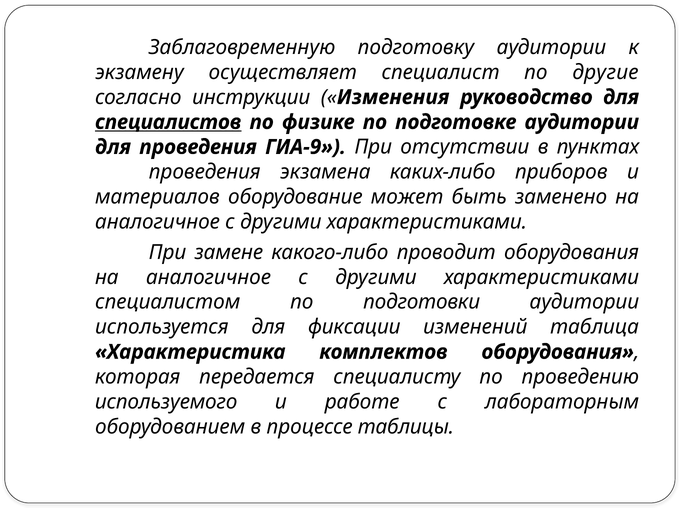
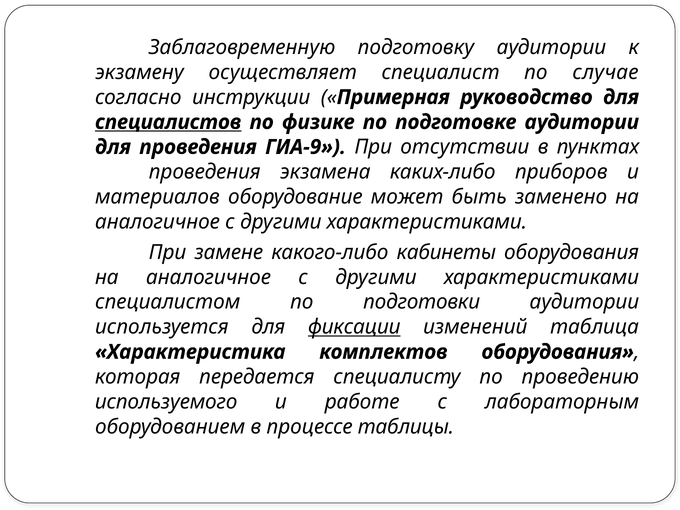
другие: другие -> случае
Изменения: Изменения -> Примерная
проводит: проводит -> кабинеты
фиксации underline: none -> present
